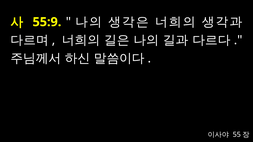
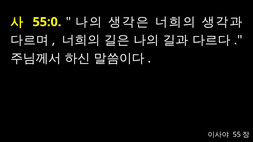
55:9: 55:9 -> 55:0
